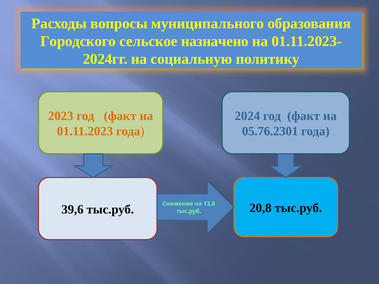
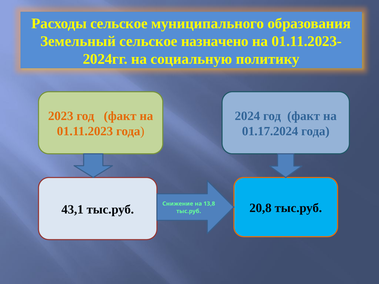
Расходы вопросы: вопросы -> сельское
Городского: Городского -> Земельный
05.76.2301: 05.76.2301 -> 01.17.2024
39,6: 39,6 -> 43,1
